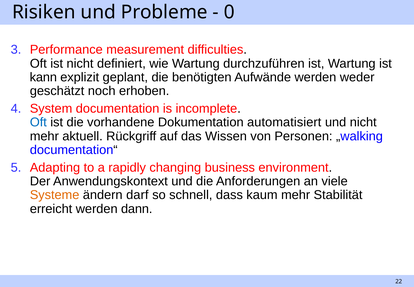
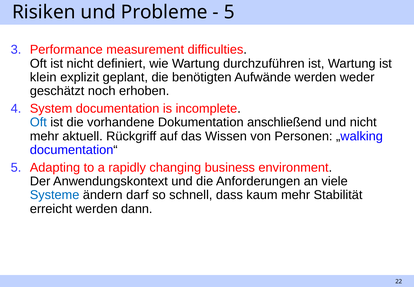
0 at (229, 12): 0 -> 5
kann: kann -> klein
automatisiert: automatisiert -> anschließend
Systeme colour: orange -> blue
